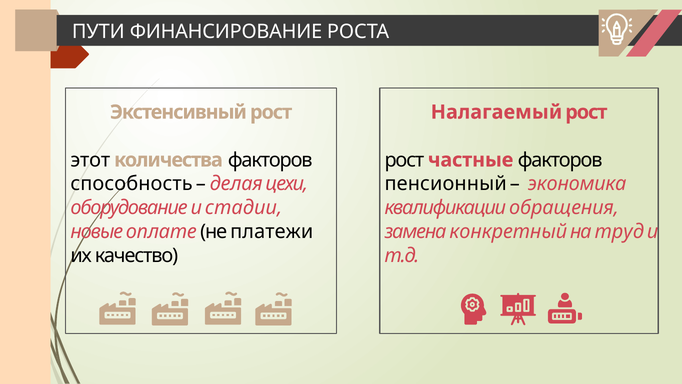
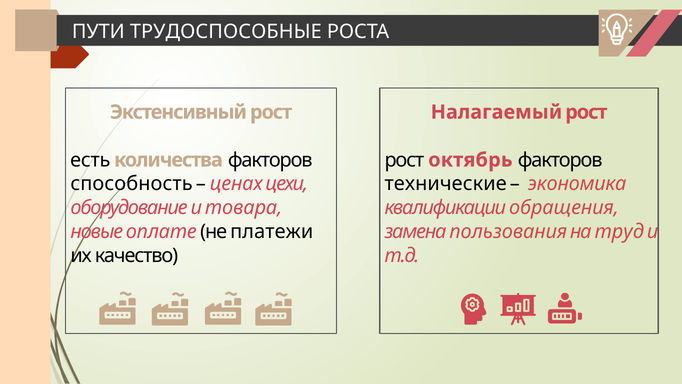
ФИНАНСИРОВАНИЕ: ФИНАНСИРОВАНИЕ -> ТРУДОСПОСОБНЫЕ
этот: этот -> есть
частные: частные -> октябрь
делая: делая -> ценах
пенсионный: пенсионный -> технические
стадии: стадии -> товара
конкретный: конкретный -> пользования
